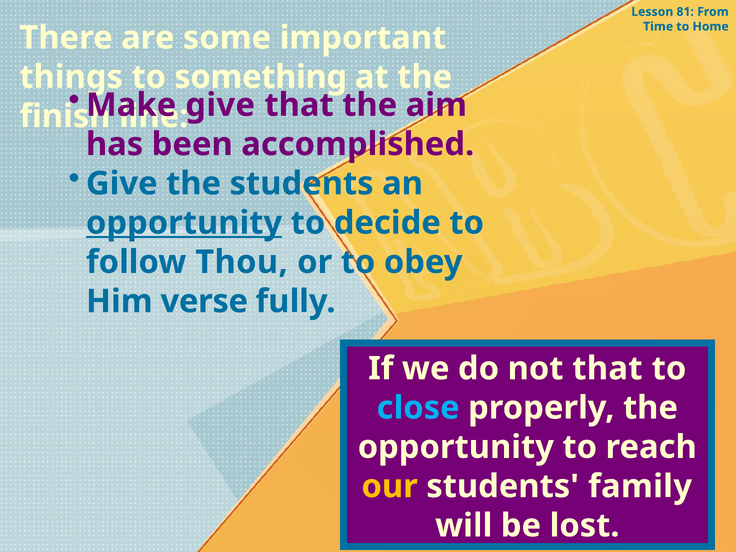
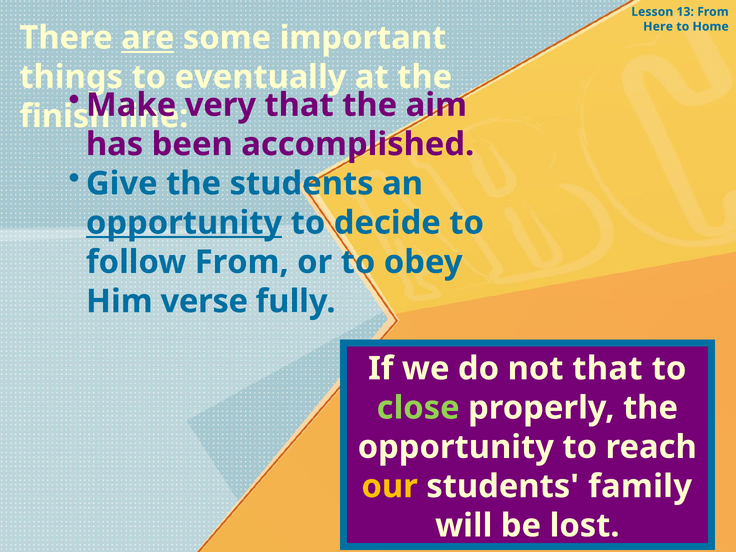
81: 81 -> 13
Time: Time -> Here
are underline: none -> present
something: something -> eventually
give at (220, 105): give -> very
follow Thou: Thou -> From
close colour: light blue -> light green
